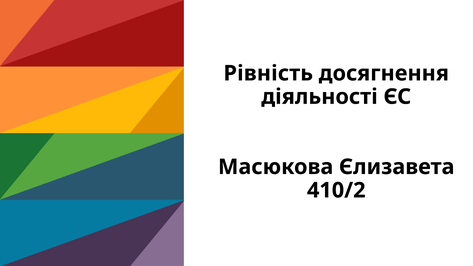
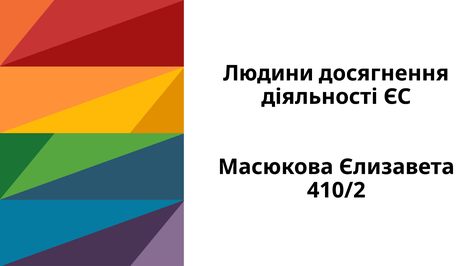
Рівність: Рівність -> Людини
